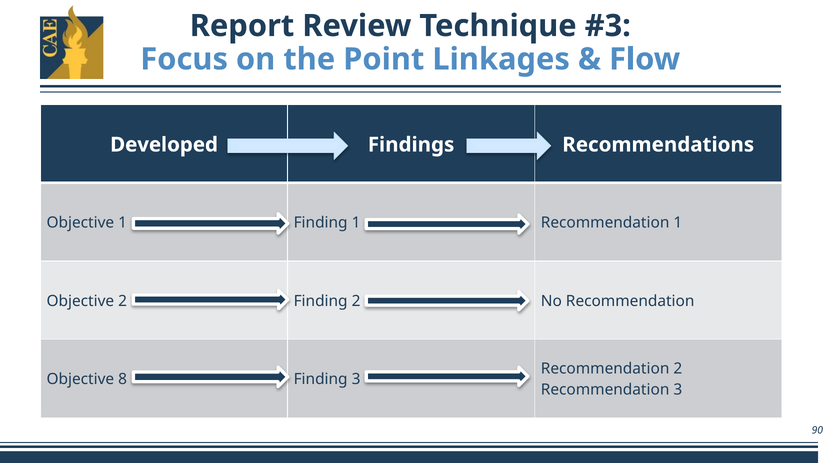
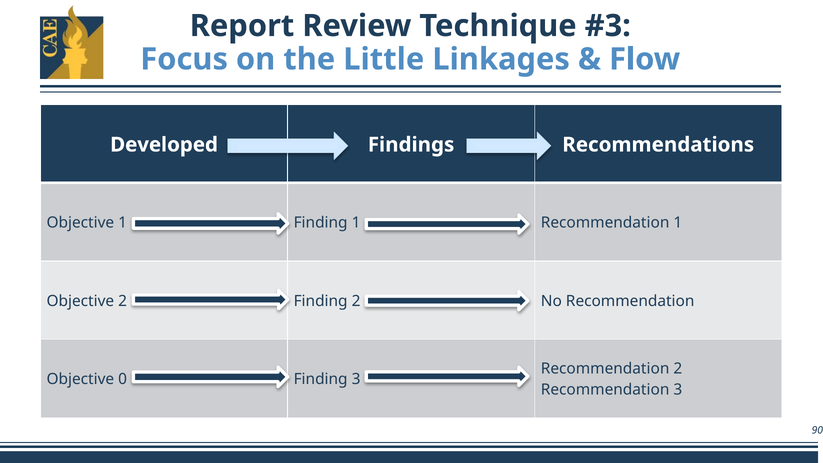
Point: Point -> Little
8: 8 -> 0
